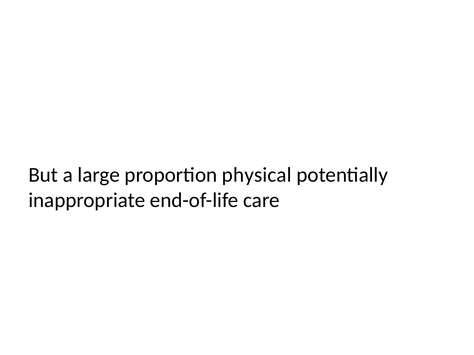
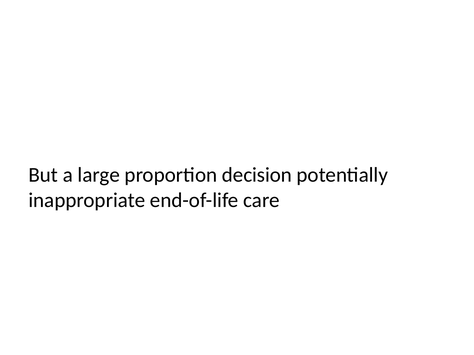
physical: physical -> decision
